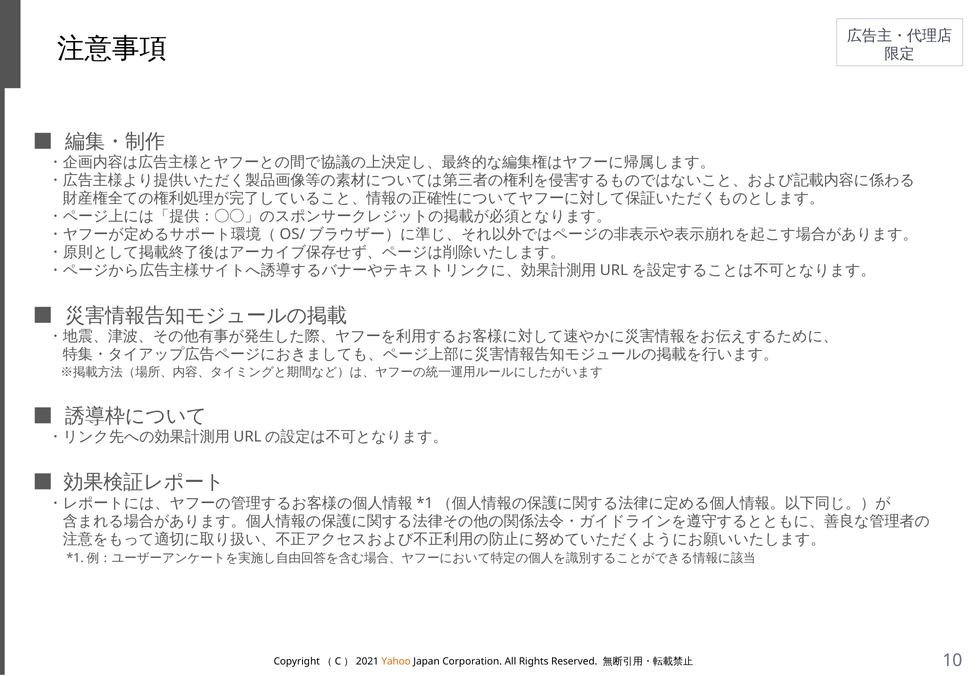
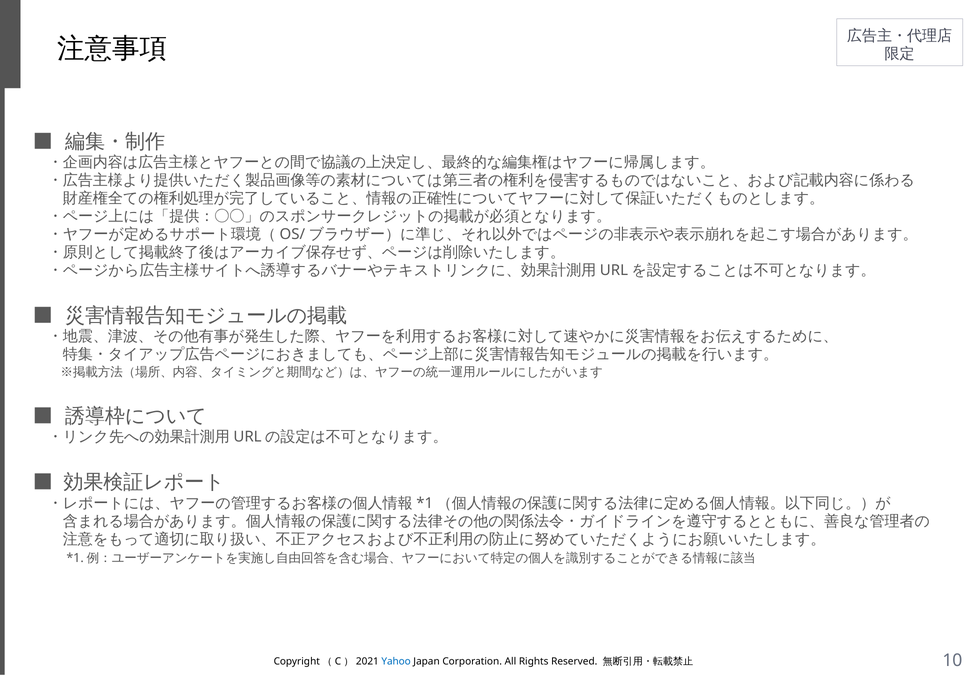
Yahoo colour: orange -> blue
